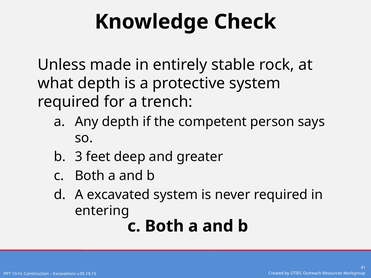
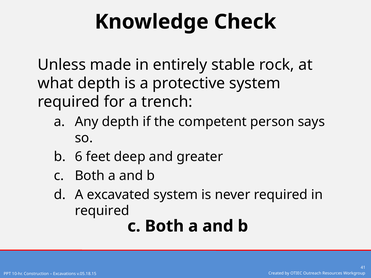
3: 3 -> 6
entering at (102, 211): entering -> required
